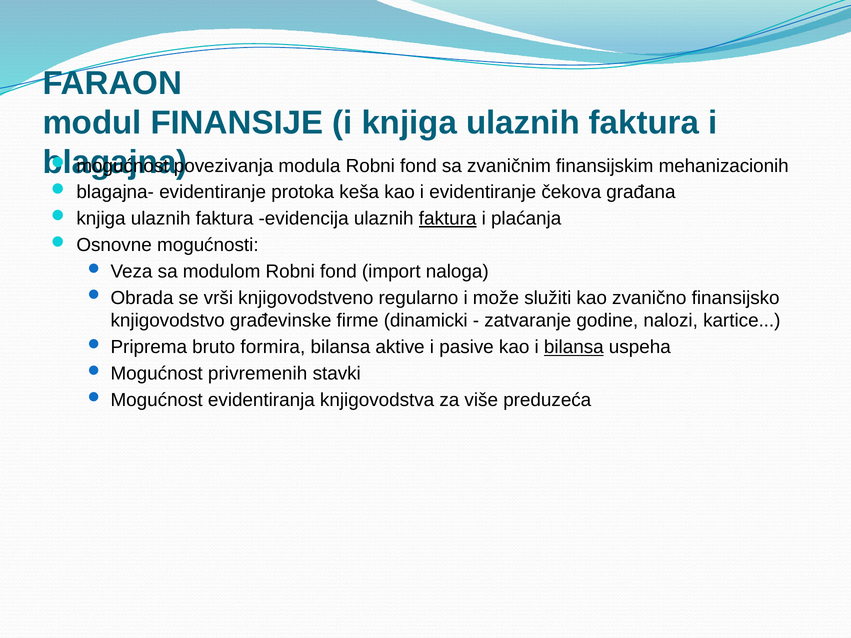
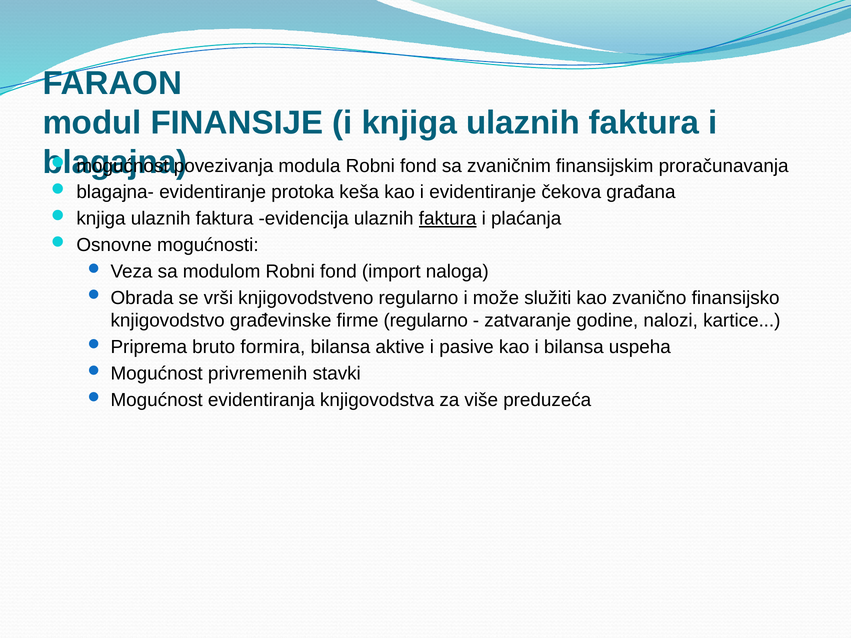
mehanizacionih: mehanizacionih -> proračunavanja
firme dinamicki: dinamicki -> regularno
bilansa at (574, 347) underline: present -> none
